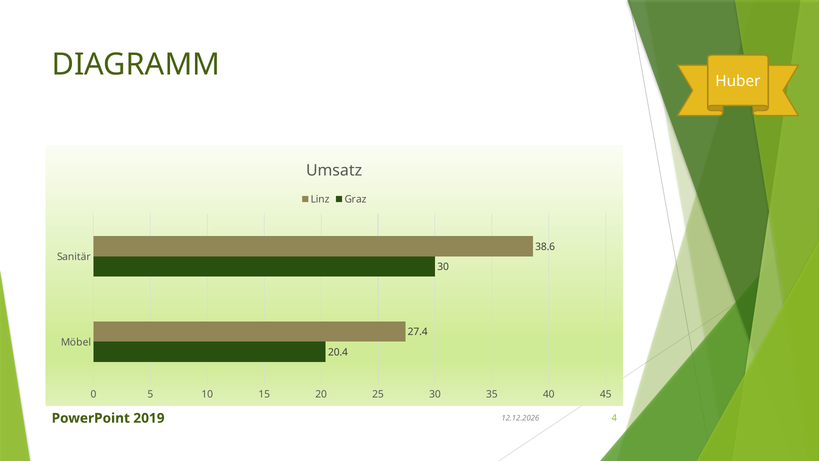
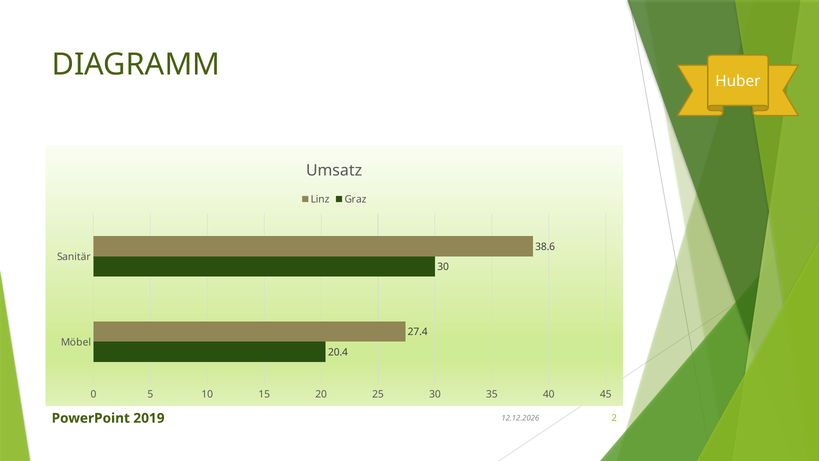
4: 4 -> 2
